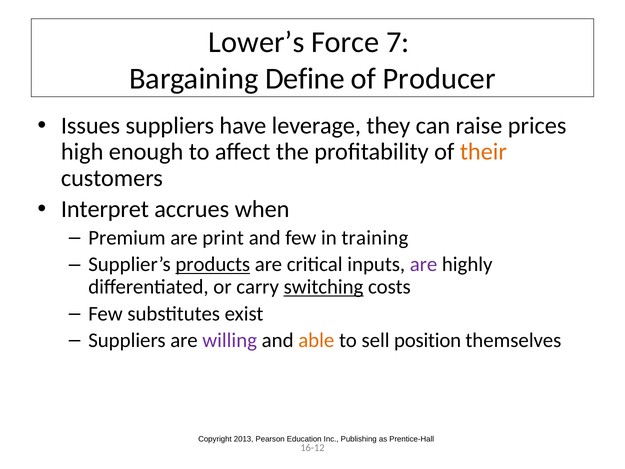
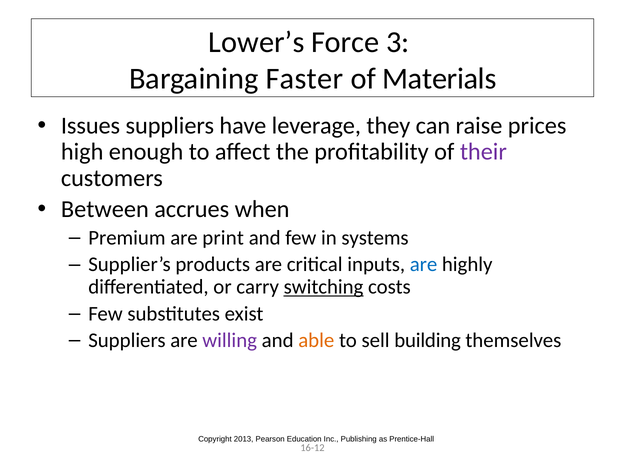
7: 7 -> 3
Define: Define -> Faster
Producer: Producer -> Materials
their colour: orange -> purple
Interpret: Interpret -> Between
training: training -> systems
products underline: present -> none
are at (424, 264) colour: purple -> blue
position: position -> building
